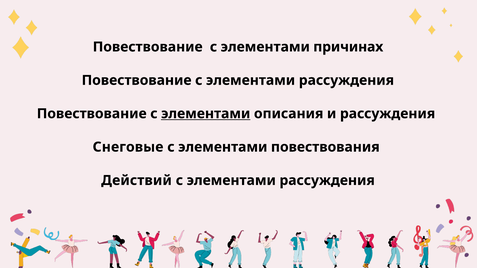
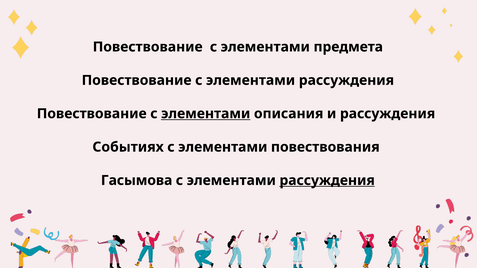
причинах: причинах -> предмета
Снеговые: Снеговые -> Событиях
Действий: Действий -> Гасымова
рассуждения at (327, 181) underline: none -> present
